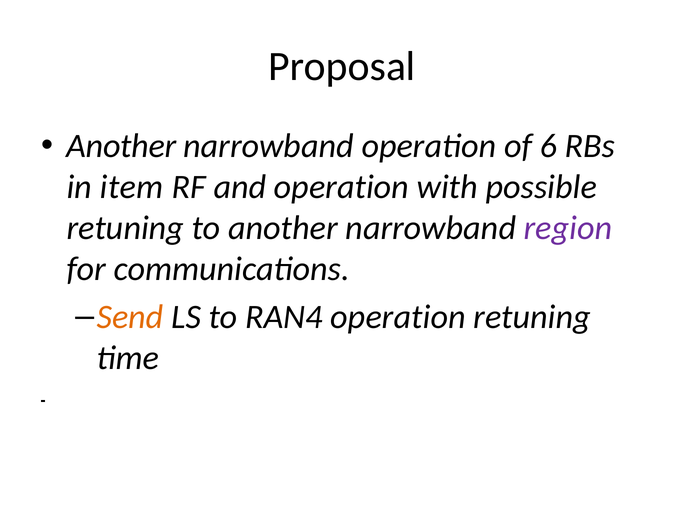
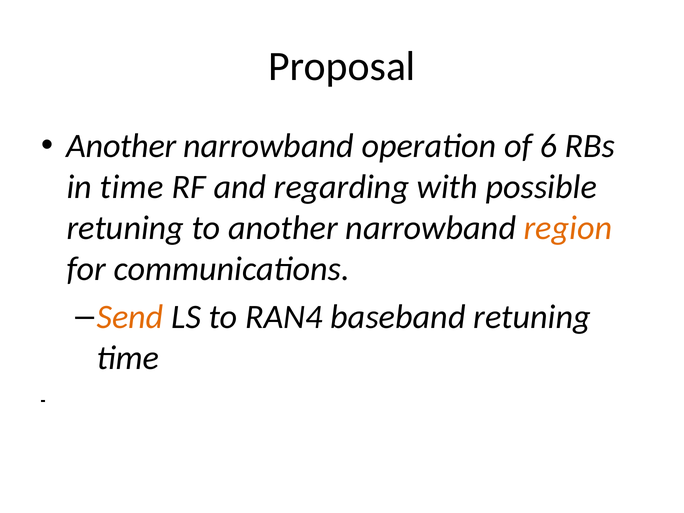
in item: item -> time
and operation: operation -> regarding
region colour: purple -> orange
RAN4 operation: operation -> baseband
